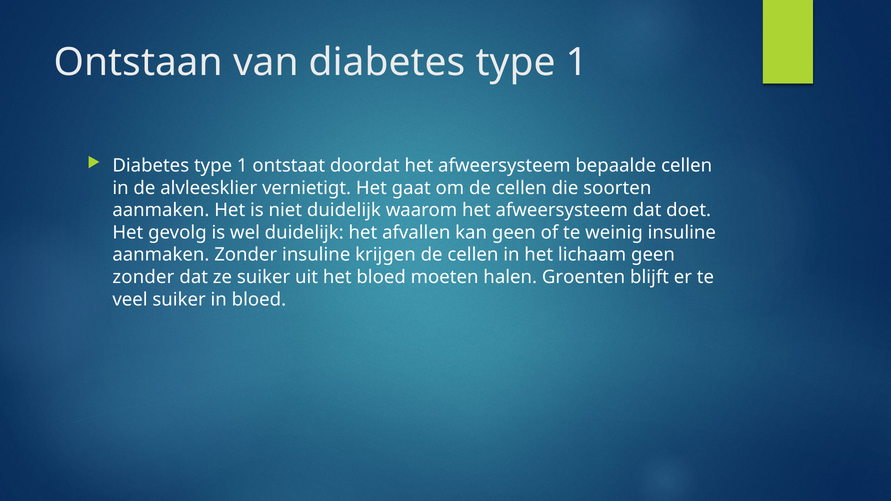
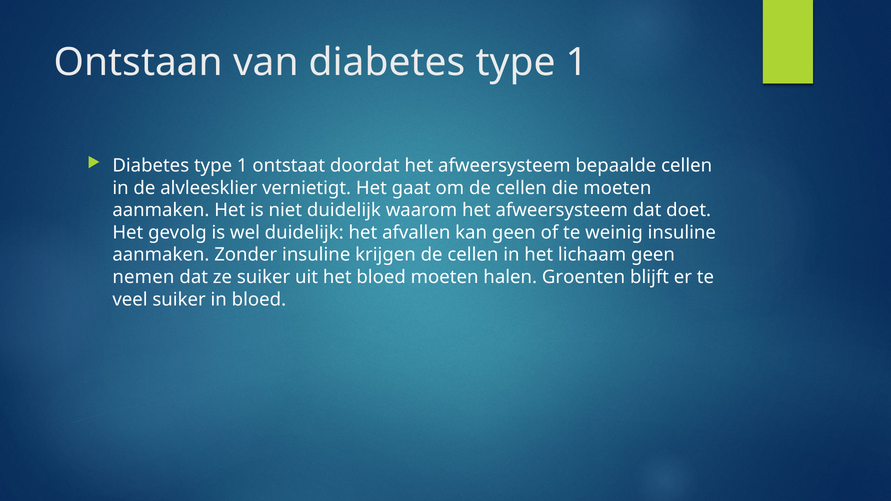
die soorten: soorten -> moeten
zonder at (143, 277): zonder -> nemen
